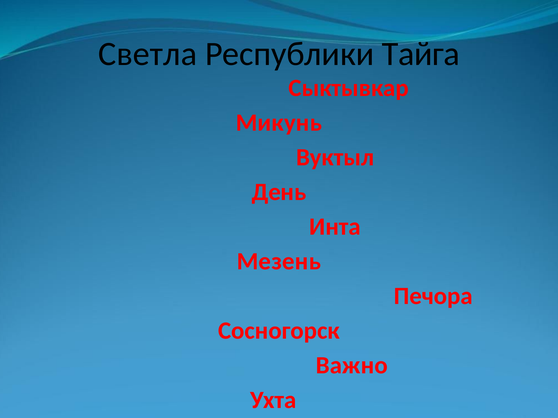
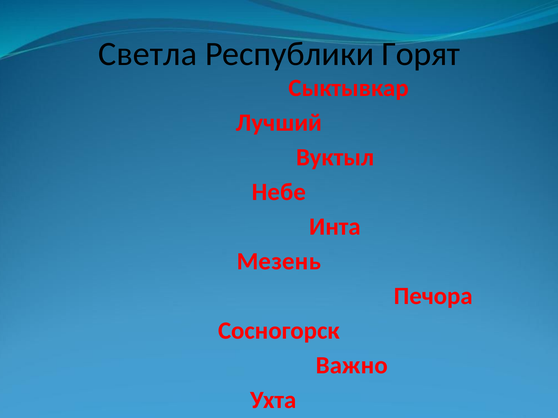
Тайга: Тайга -> Горят
Микунь: Микунь -> Лучший
День: День -> Небе
